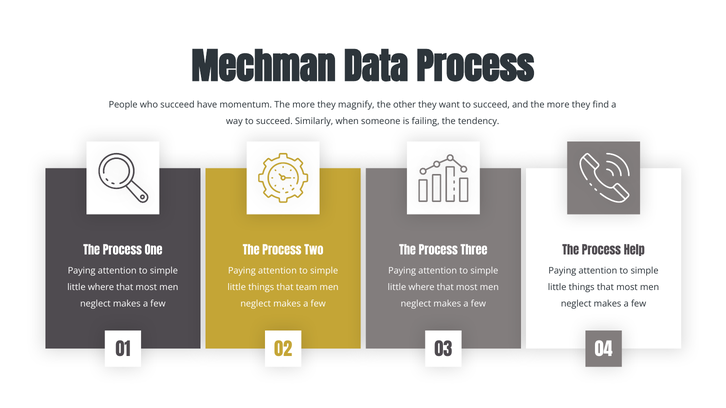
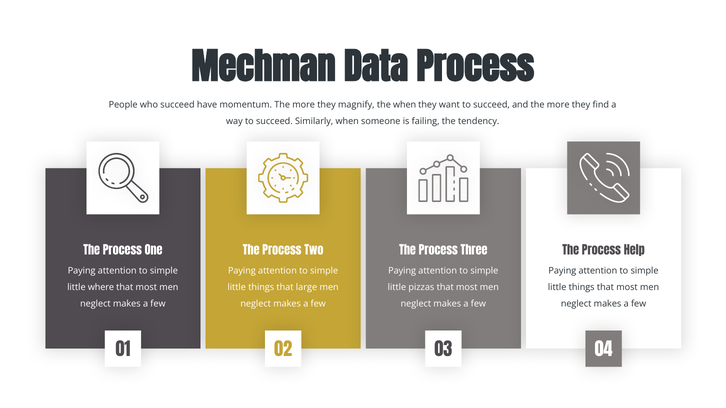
the other: other -> when
team: team -> large
where at (421, 287): where -> pizzas
